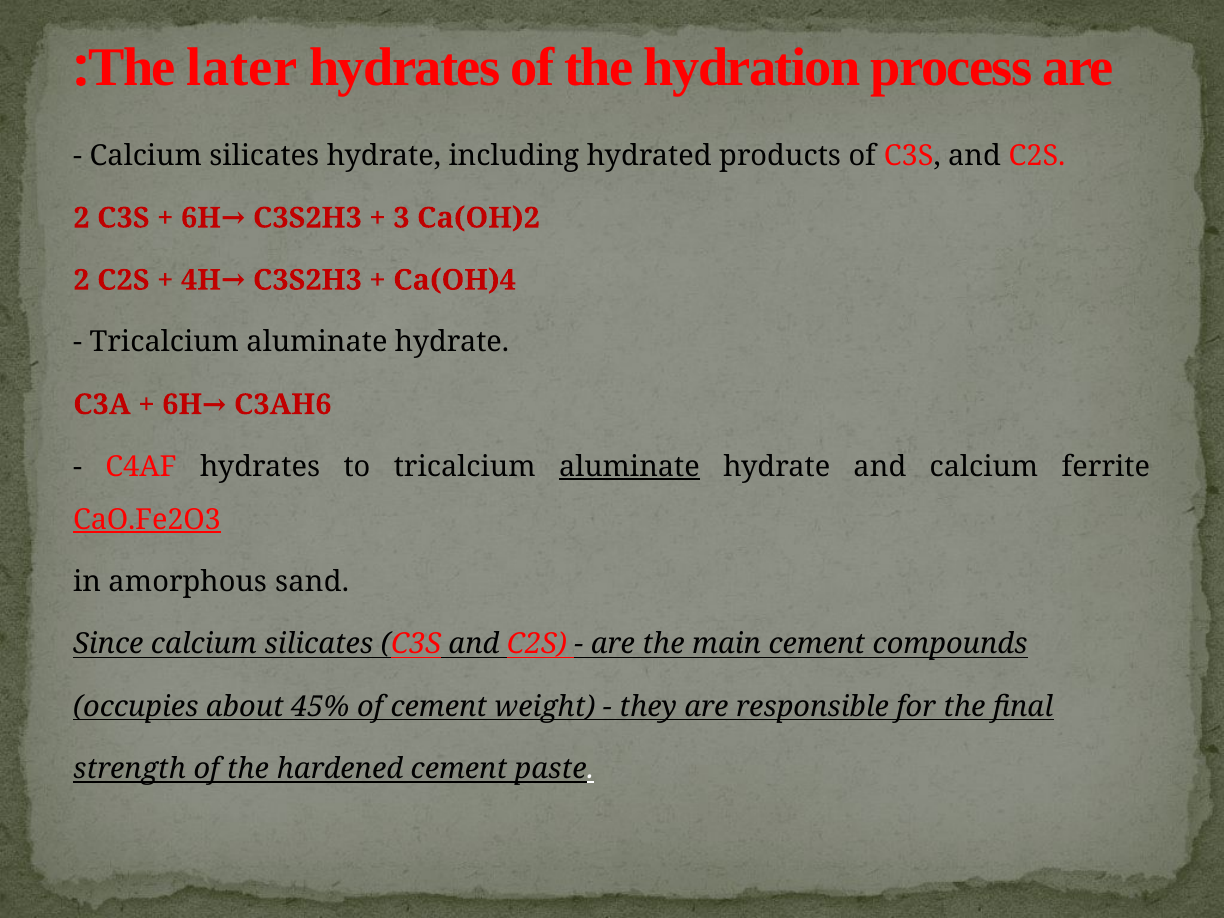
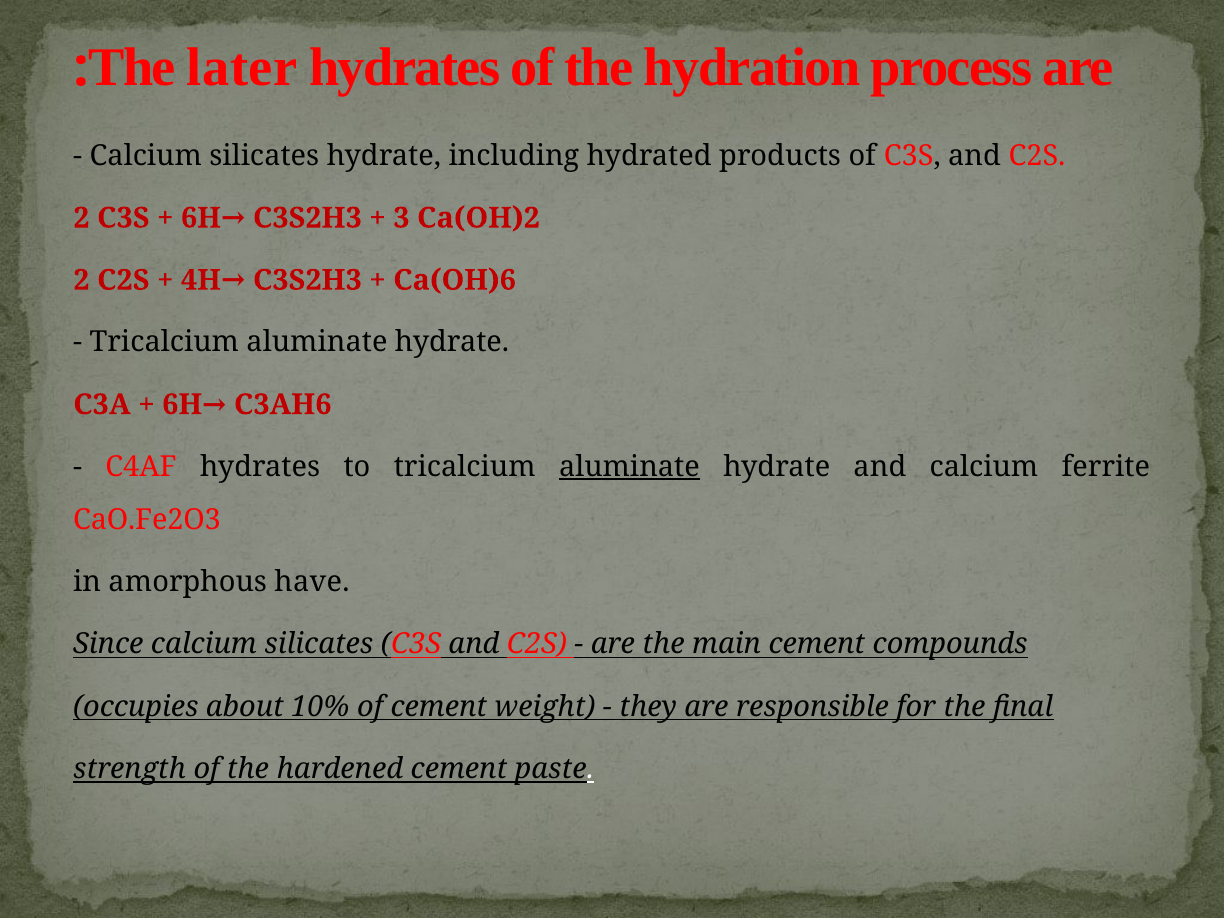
Ca(OH)4: Ca(OH)4 -> Ca(OH)6
CaO.Fe2O3 underline: present -> none
sand: sand -> have
45%: 45% -> 10%
